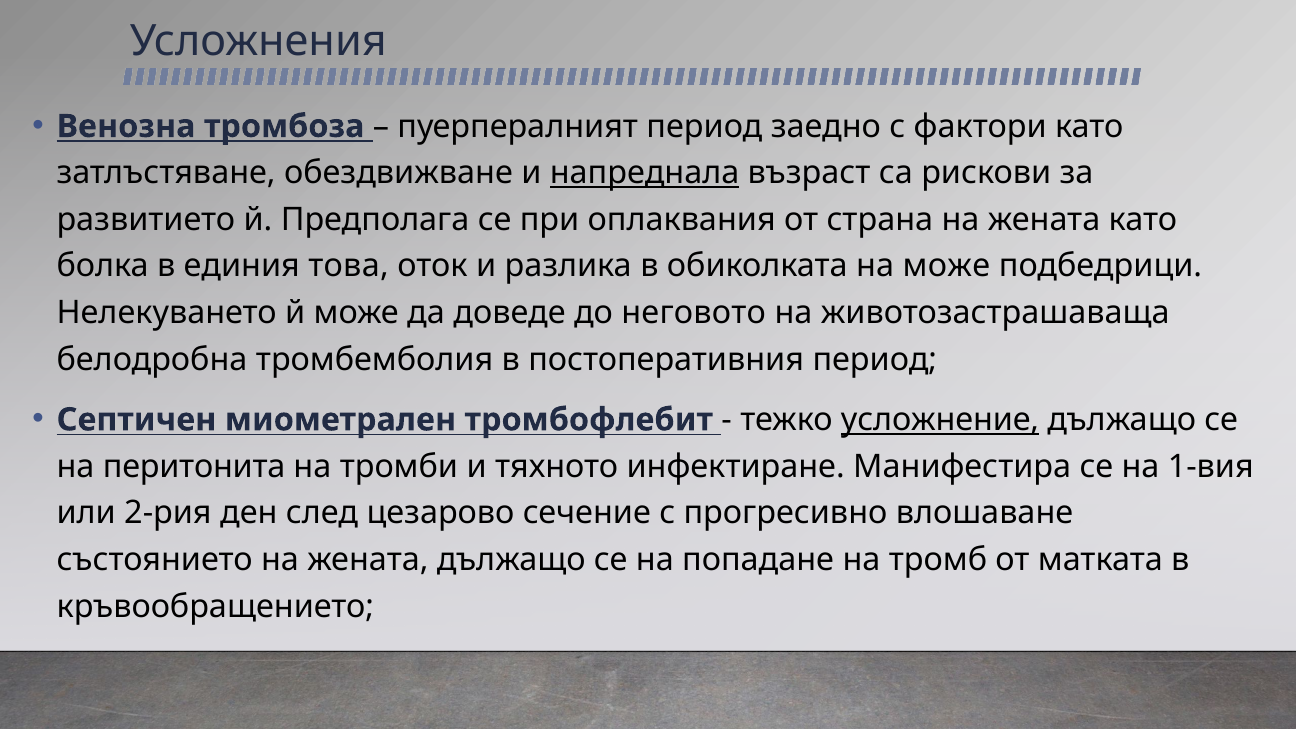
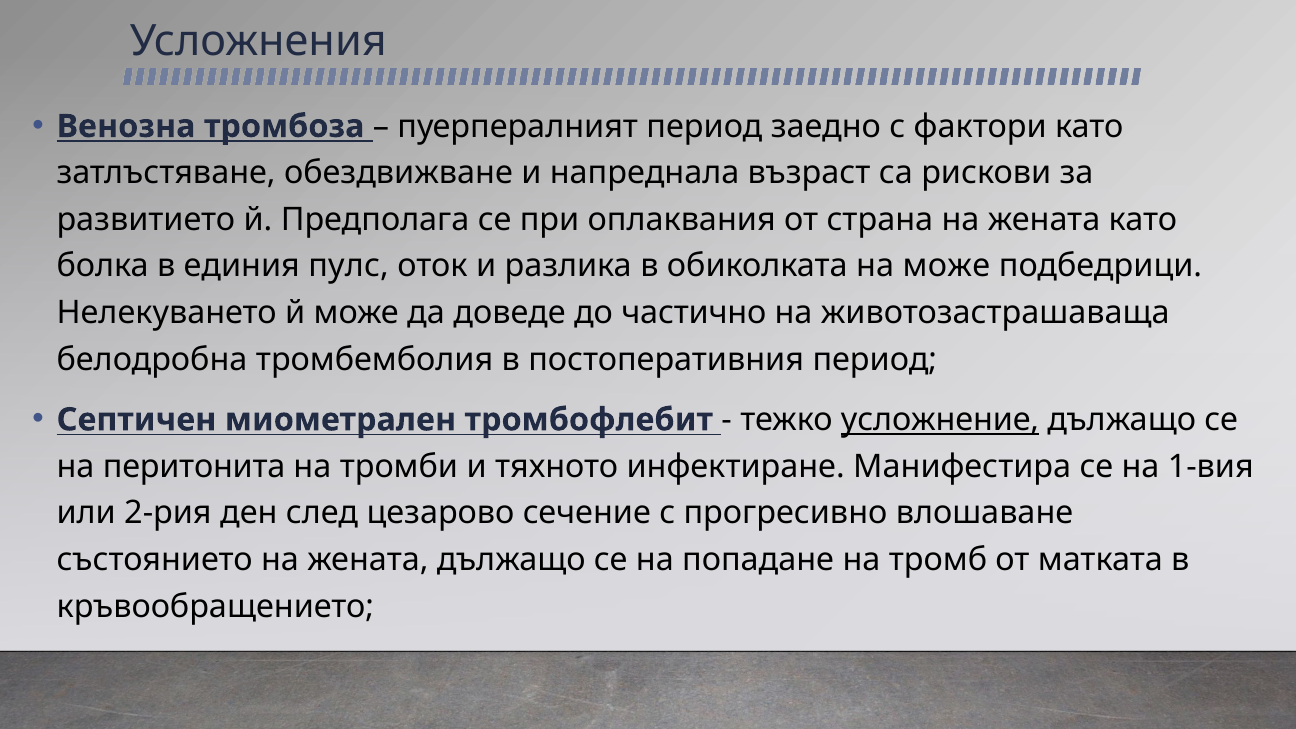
напреднала underline: present -> none
това: това -> пулс
неговото: неговото -> частично
